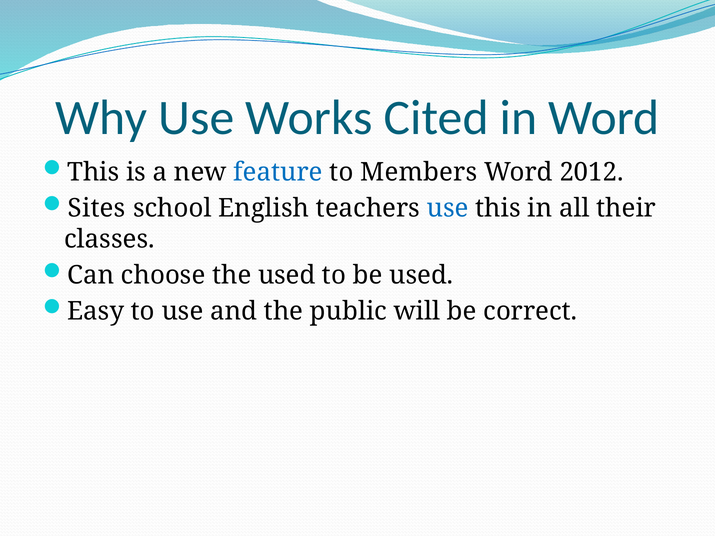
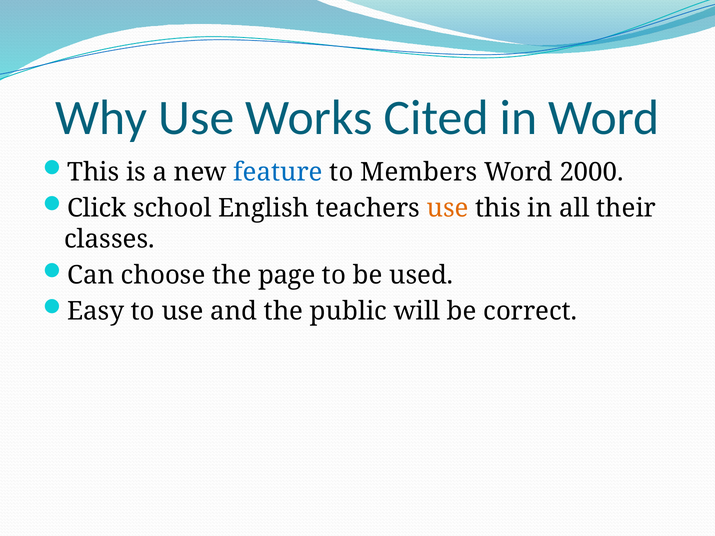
2012: 2012 -> 2000
Sites: Sites -> Click
use at (448, 208) colour: blue -> orange
the used: used -> page
